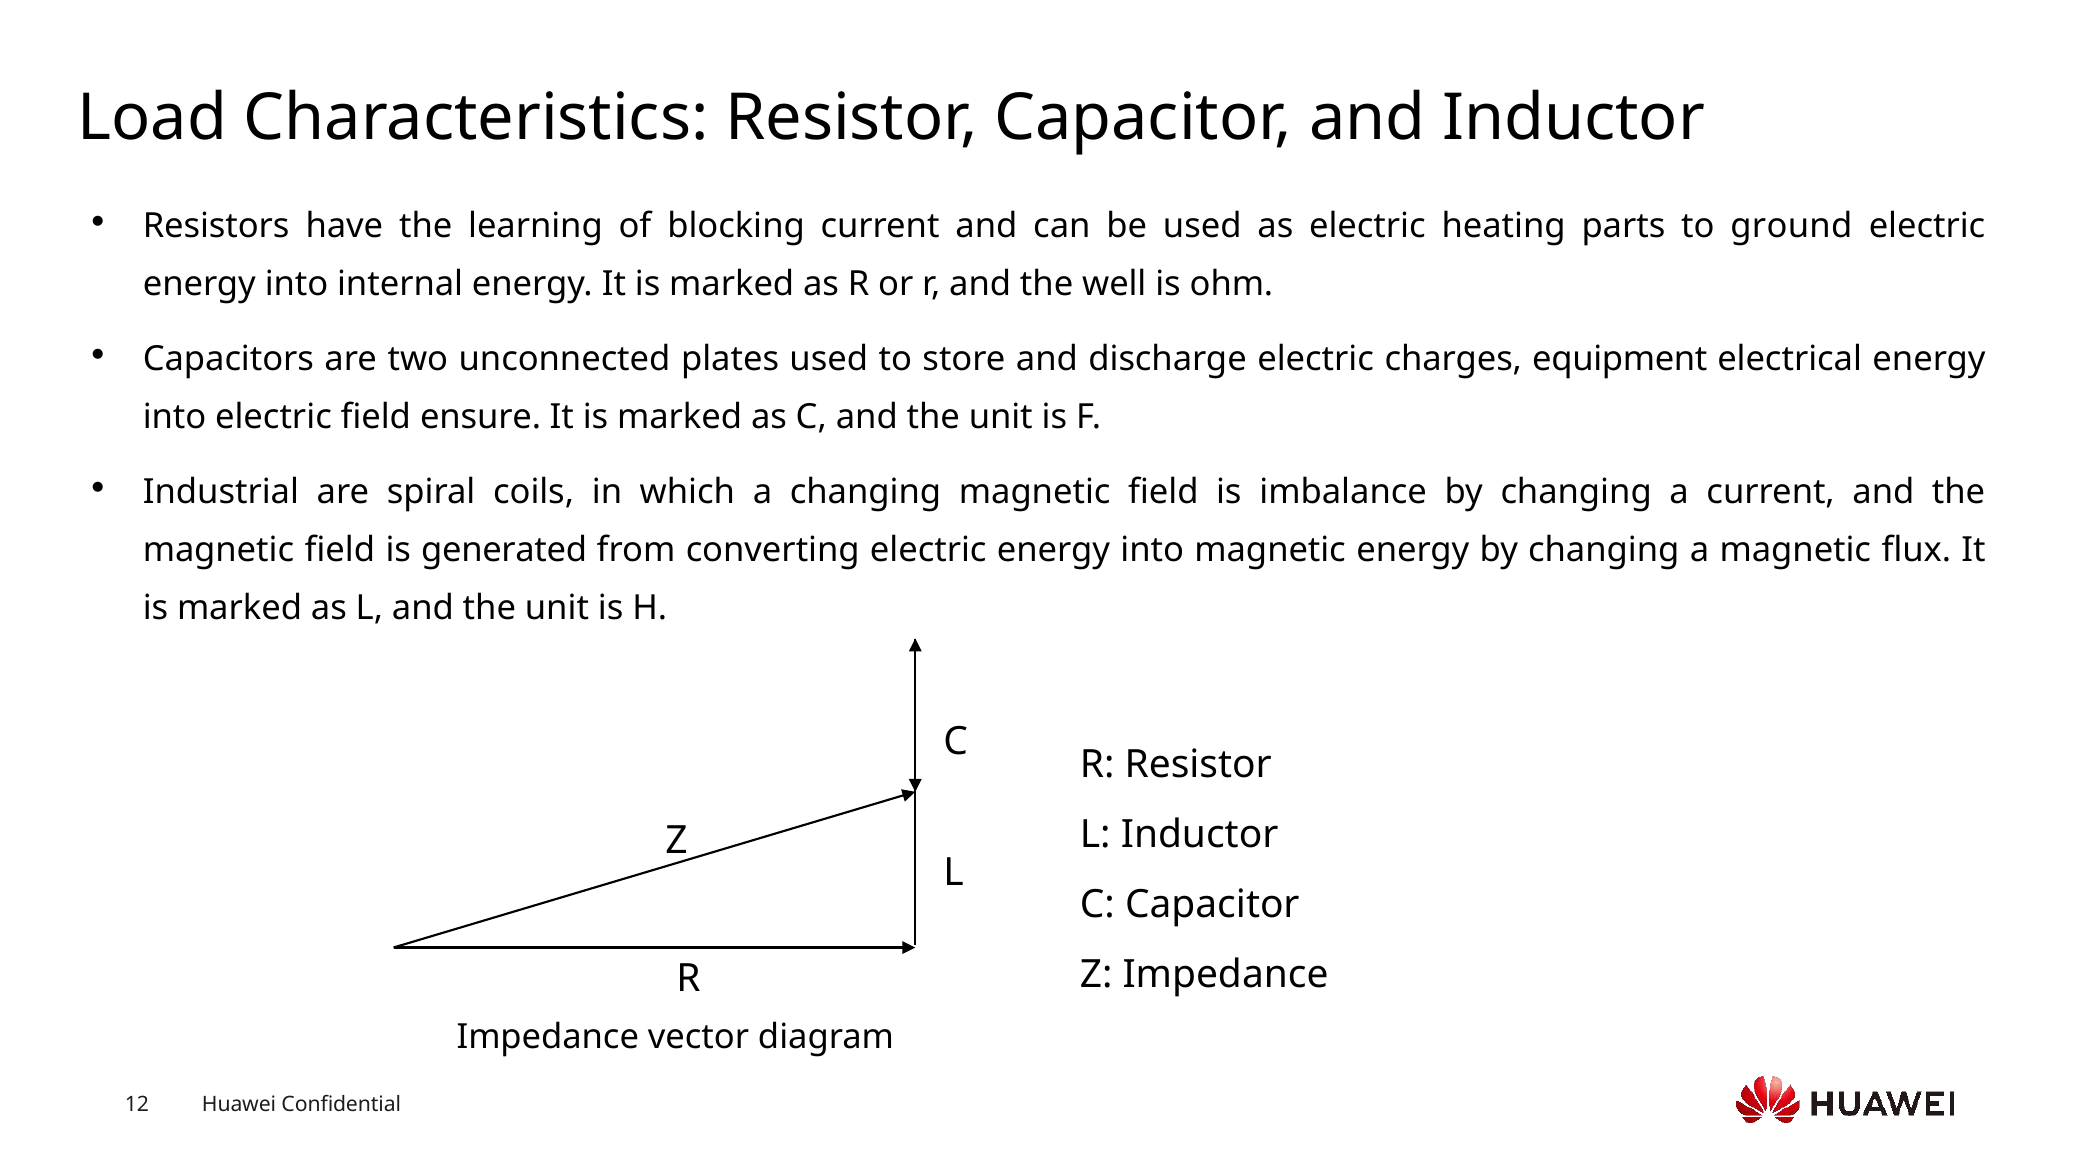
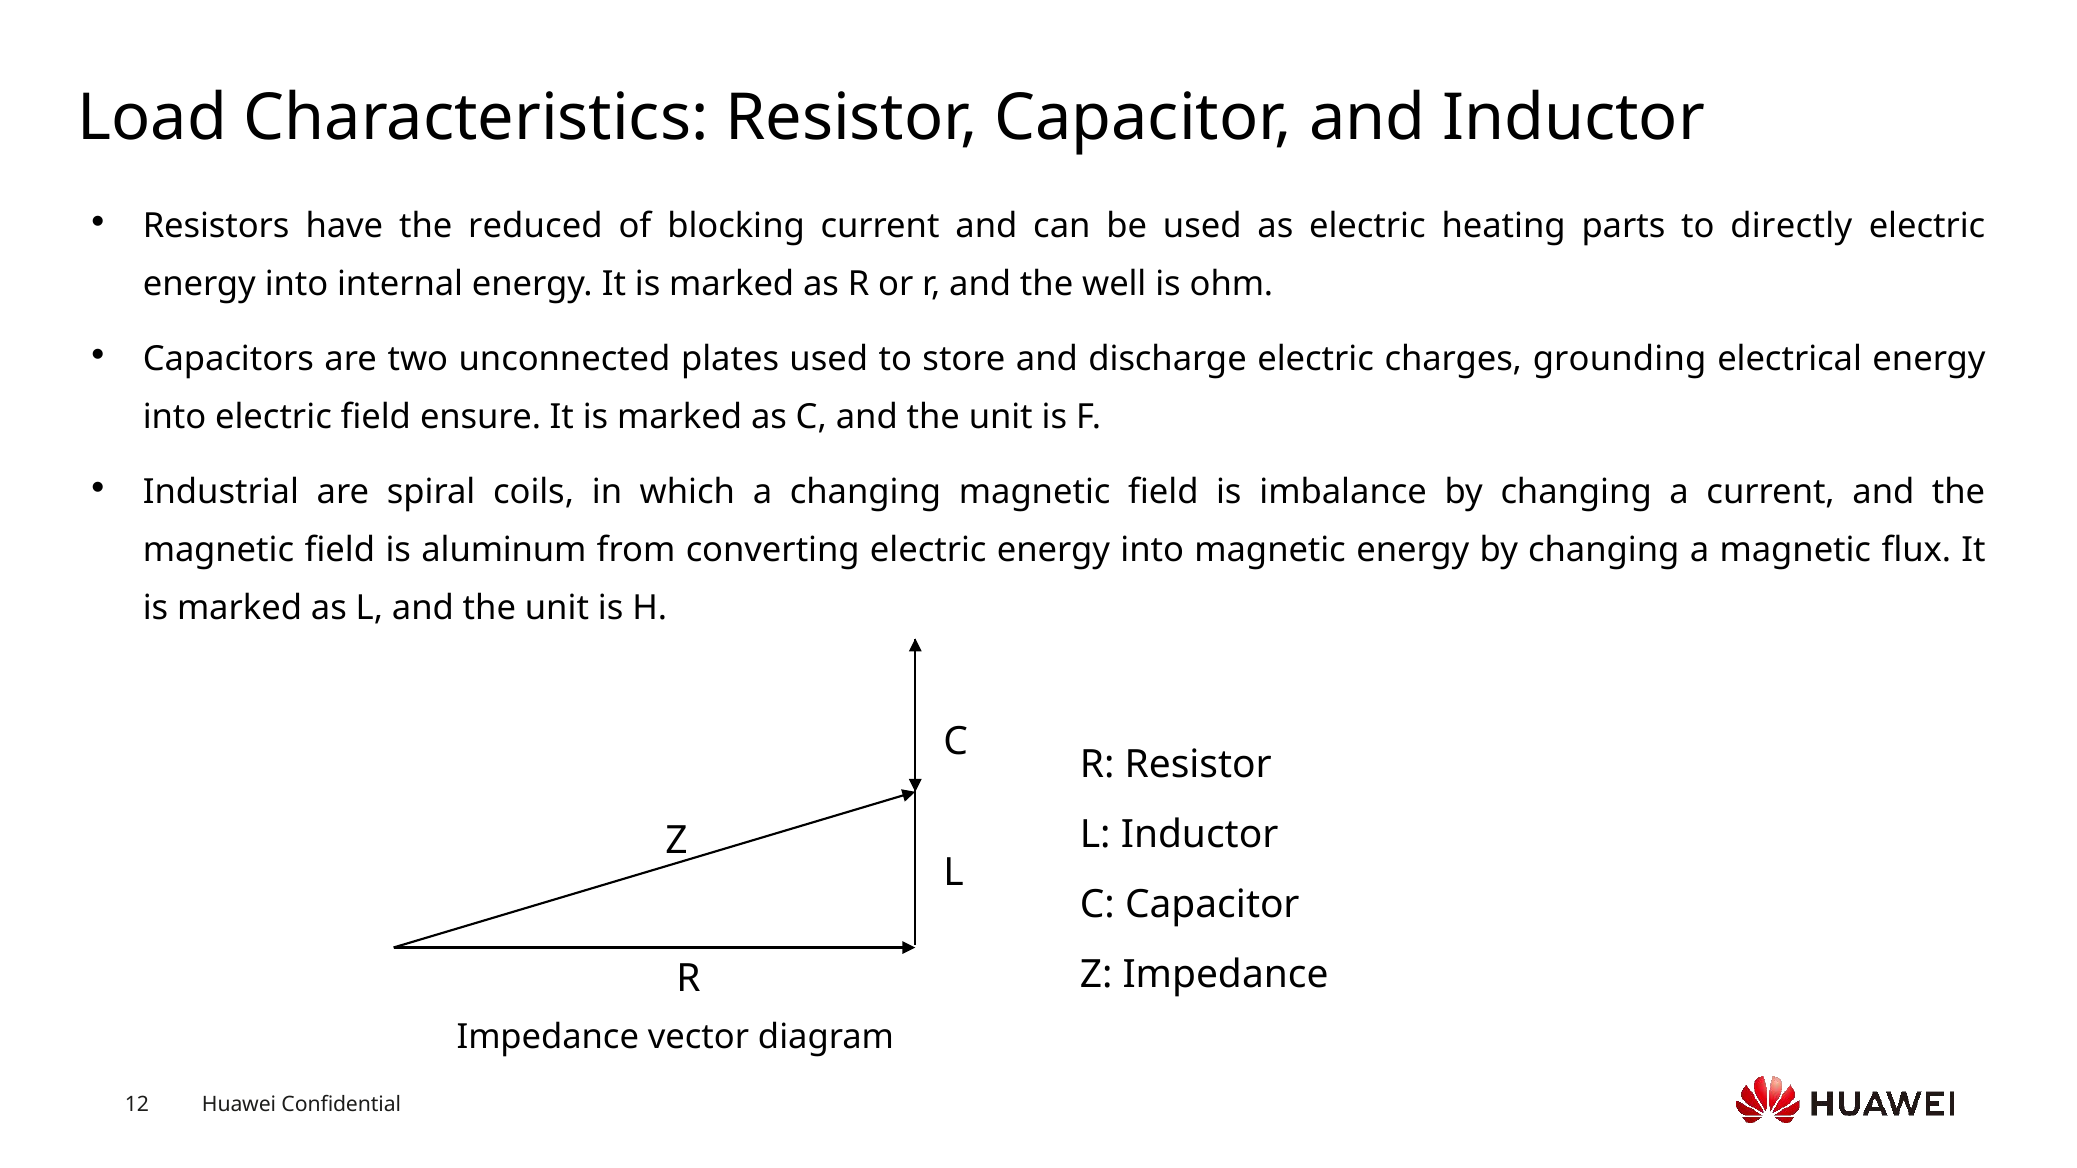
learning: learning -> reduced
ground: ground -> directly
equipment: equipment -> grounding
generated: generated -> aluminum
